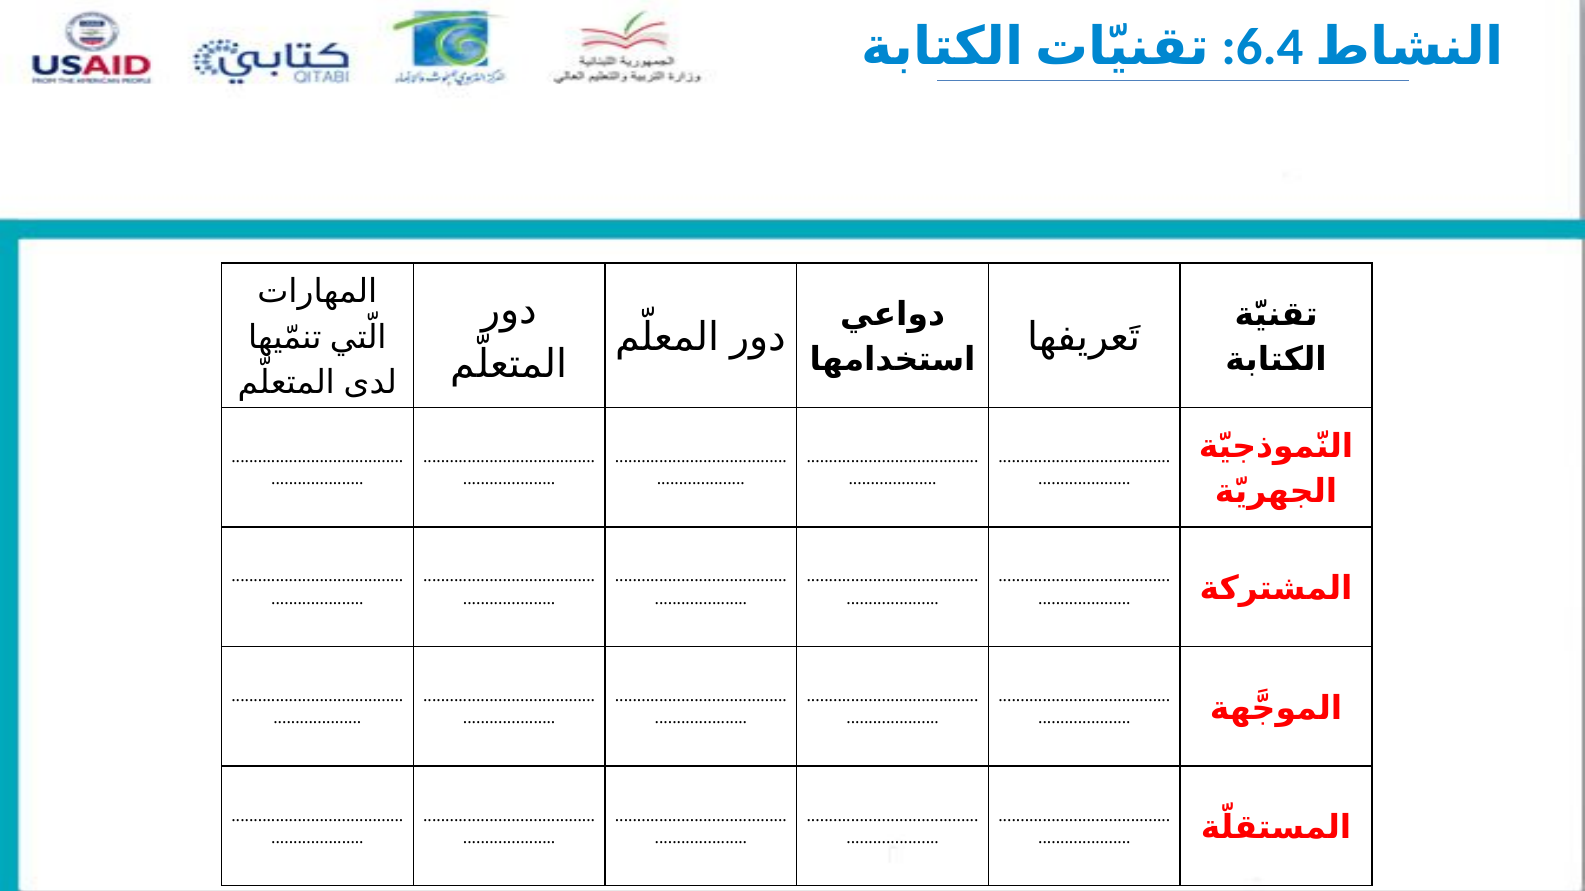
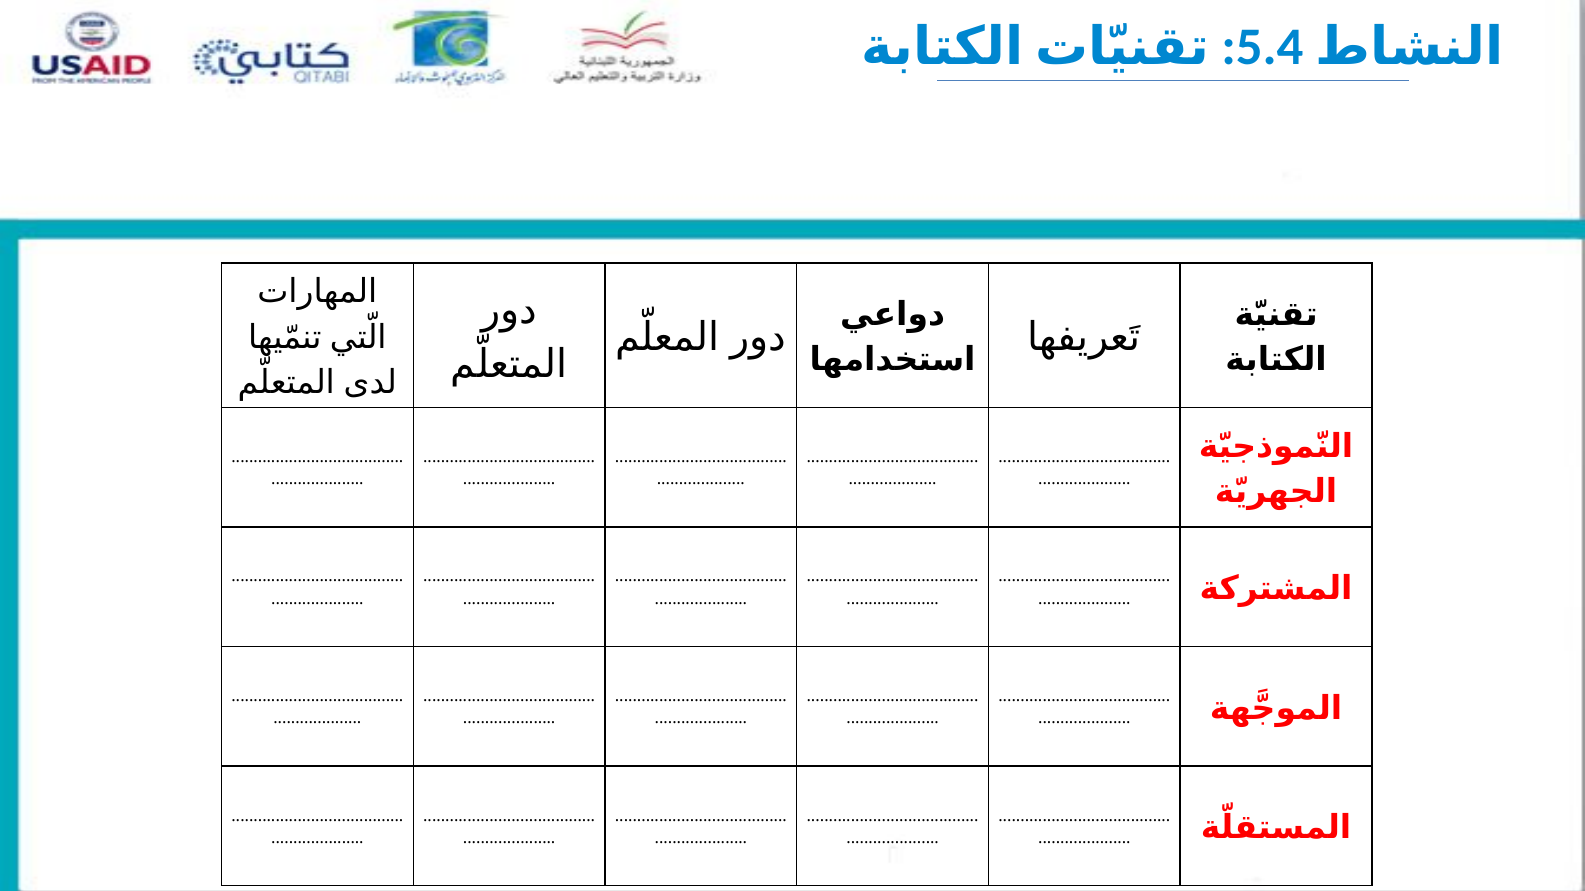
6.4: 6.4 -> 5.4
